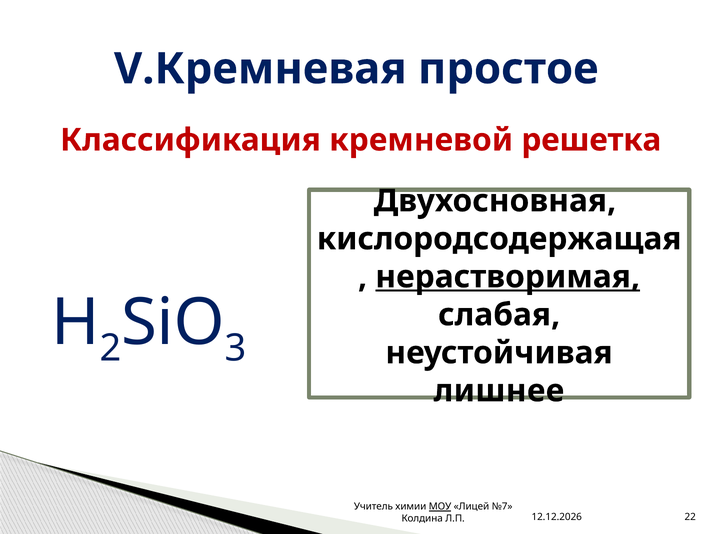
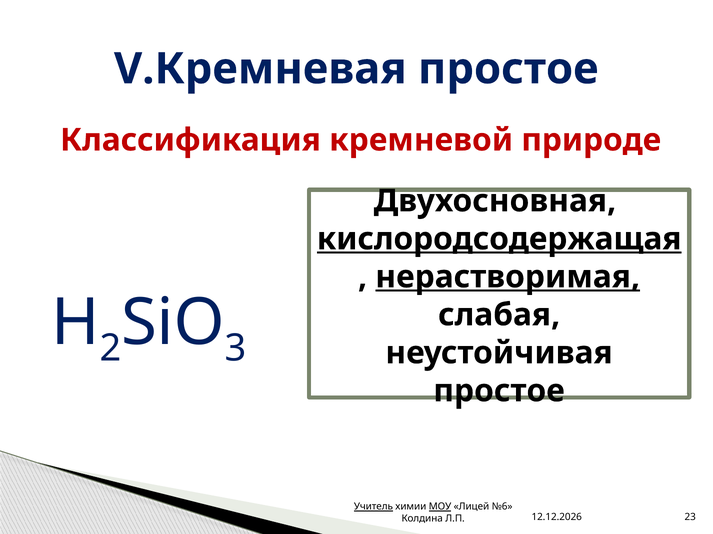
решетка: решетка -> природе
кислородсодержащая underline: none -> present
лишнее at (499, 391): лишнее -> простое
Учитель underline: none -> present
№7: №7 -> №6
22: 22 -> 23
